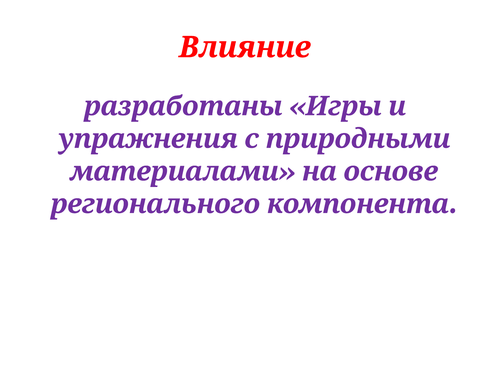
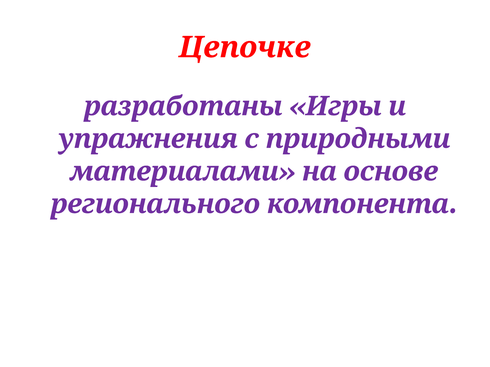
Влияние: Влияние -> Цепочке
